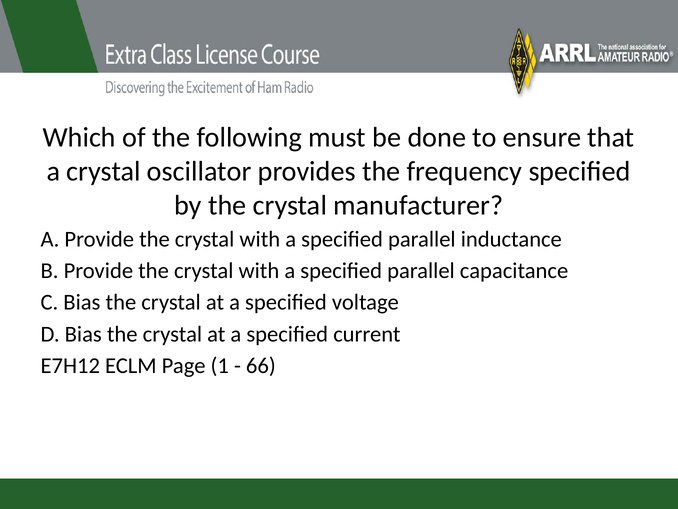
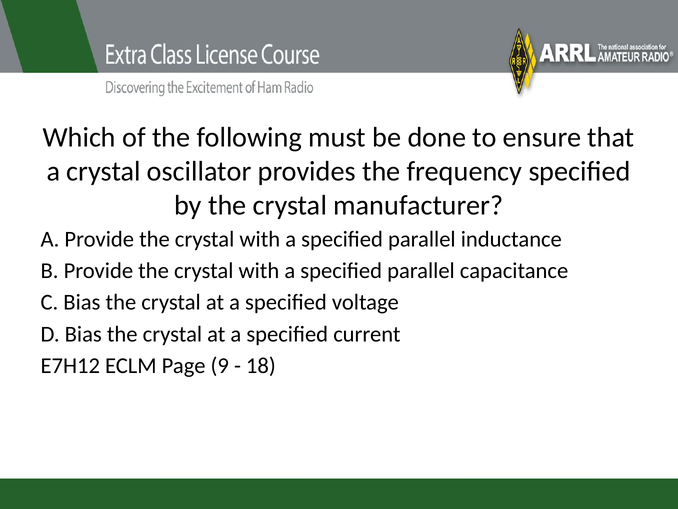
1: 1 -> 9
66: 66 -> 18
